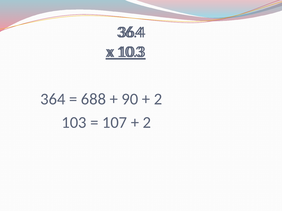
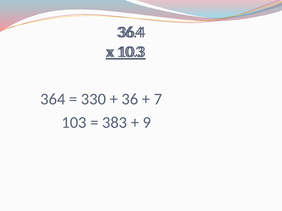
688: 688 -> 330
90: 90 -> 36
2 at (158, 99): 2 -> 7
107: 107 -> 383
2 at (147, 123): 2 -> 9
